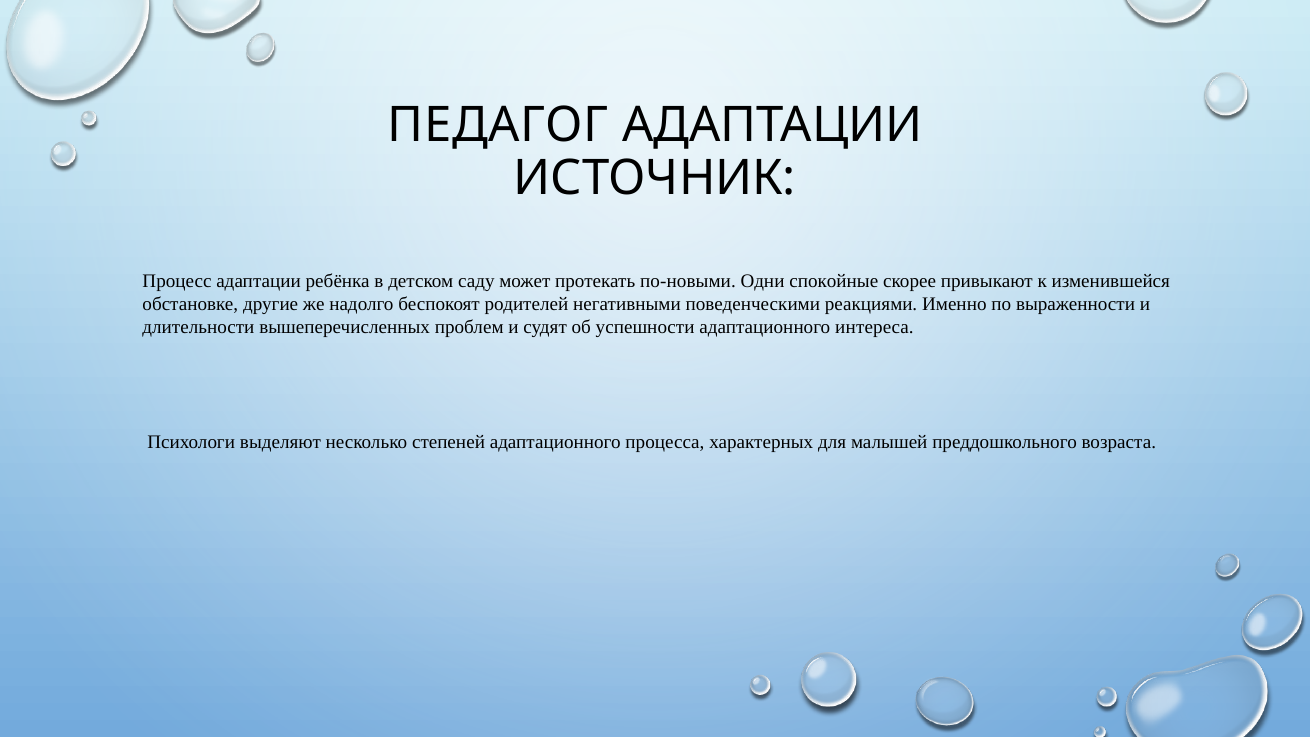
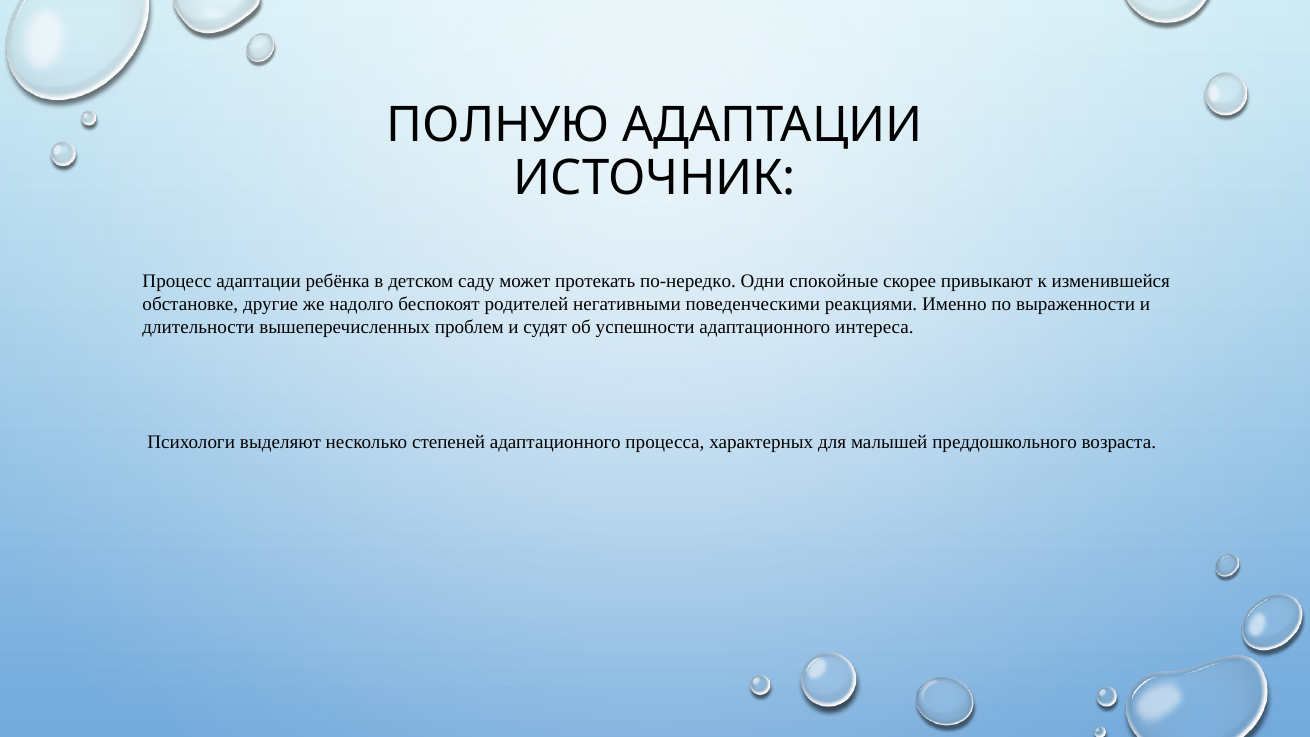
ПЕДАГОГ: ПЕДАГОГ -> ПОЛНУЮ
по-новыми: по-новыми -> по-нередко
